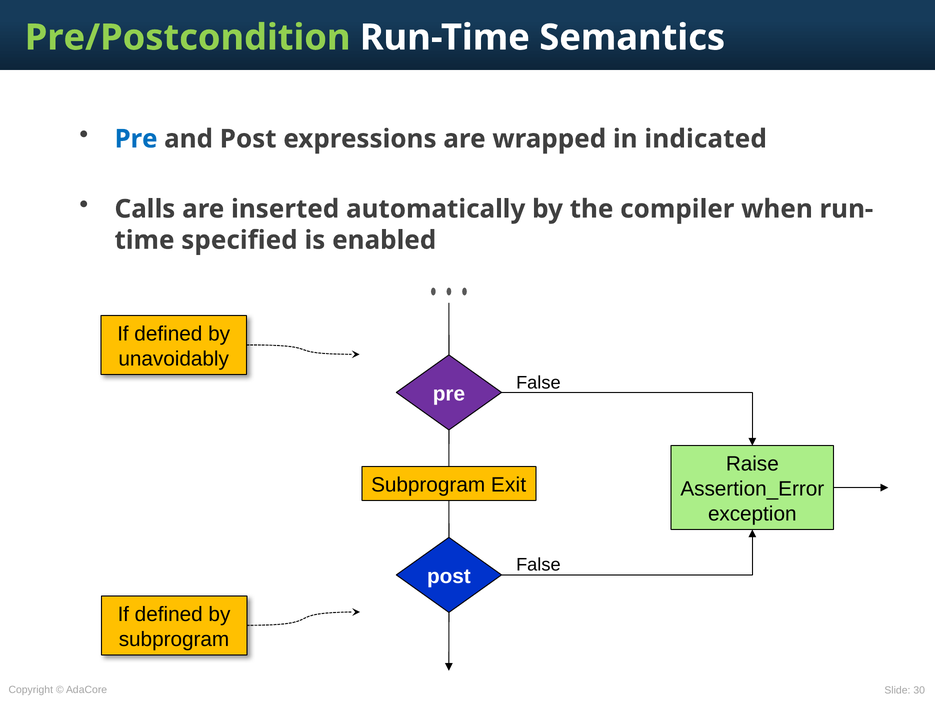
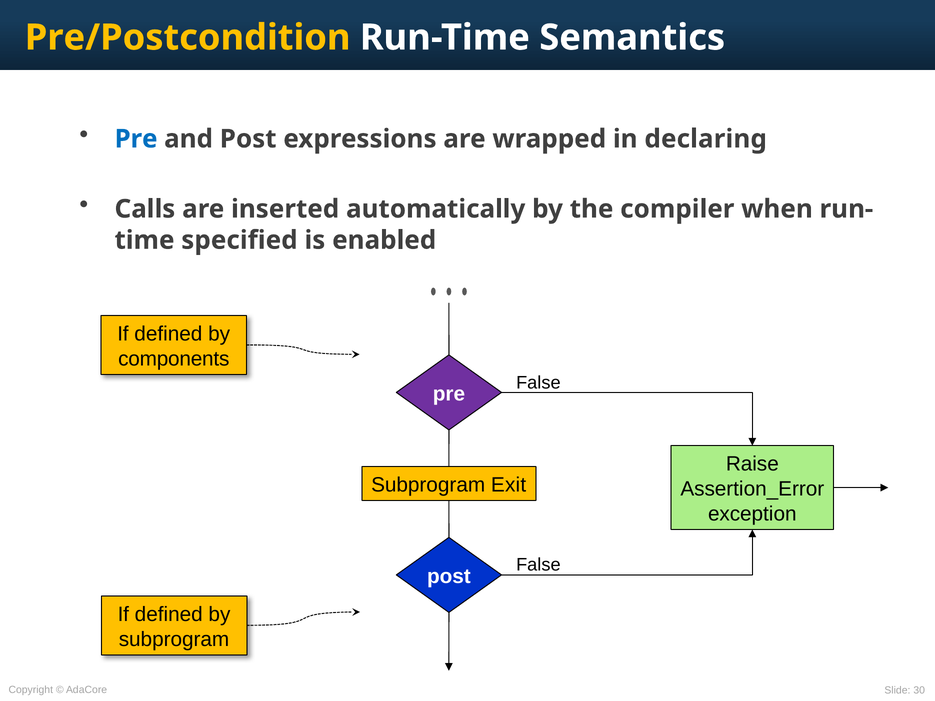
Pre/Postcondition colour: light green -> yellow
indicated: indicated -> declaring
unavoidably: unavoidably -> components
